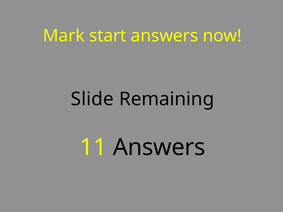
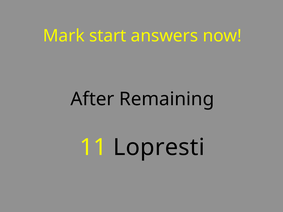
Slide: Slide -> After
11 Answers: Answers -> Lopresti
